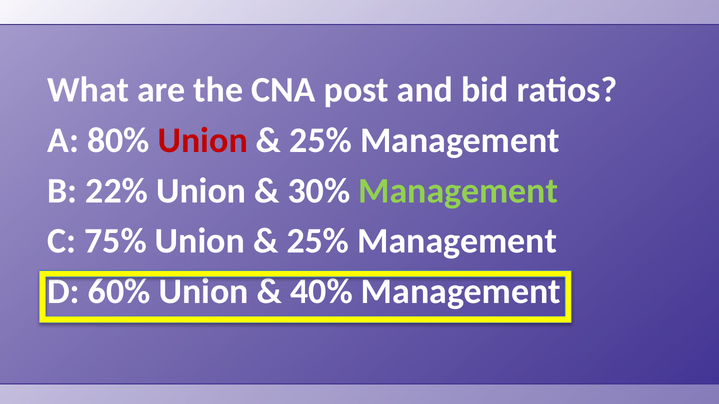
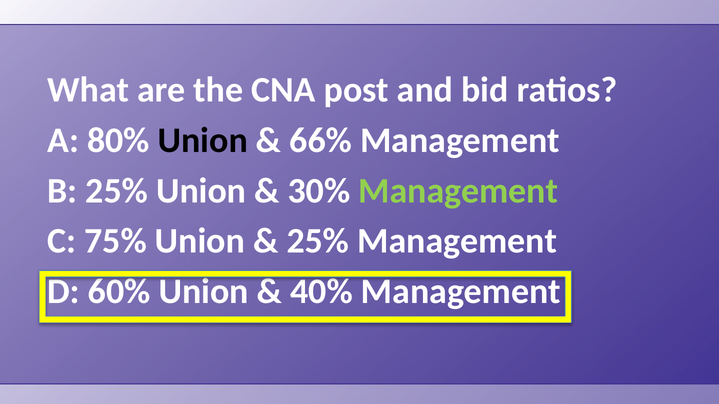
Union at (203, 141) colour: red -> black
25% at (321, 141): 25% -> 66%
B 22%: 22% -> 25%
